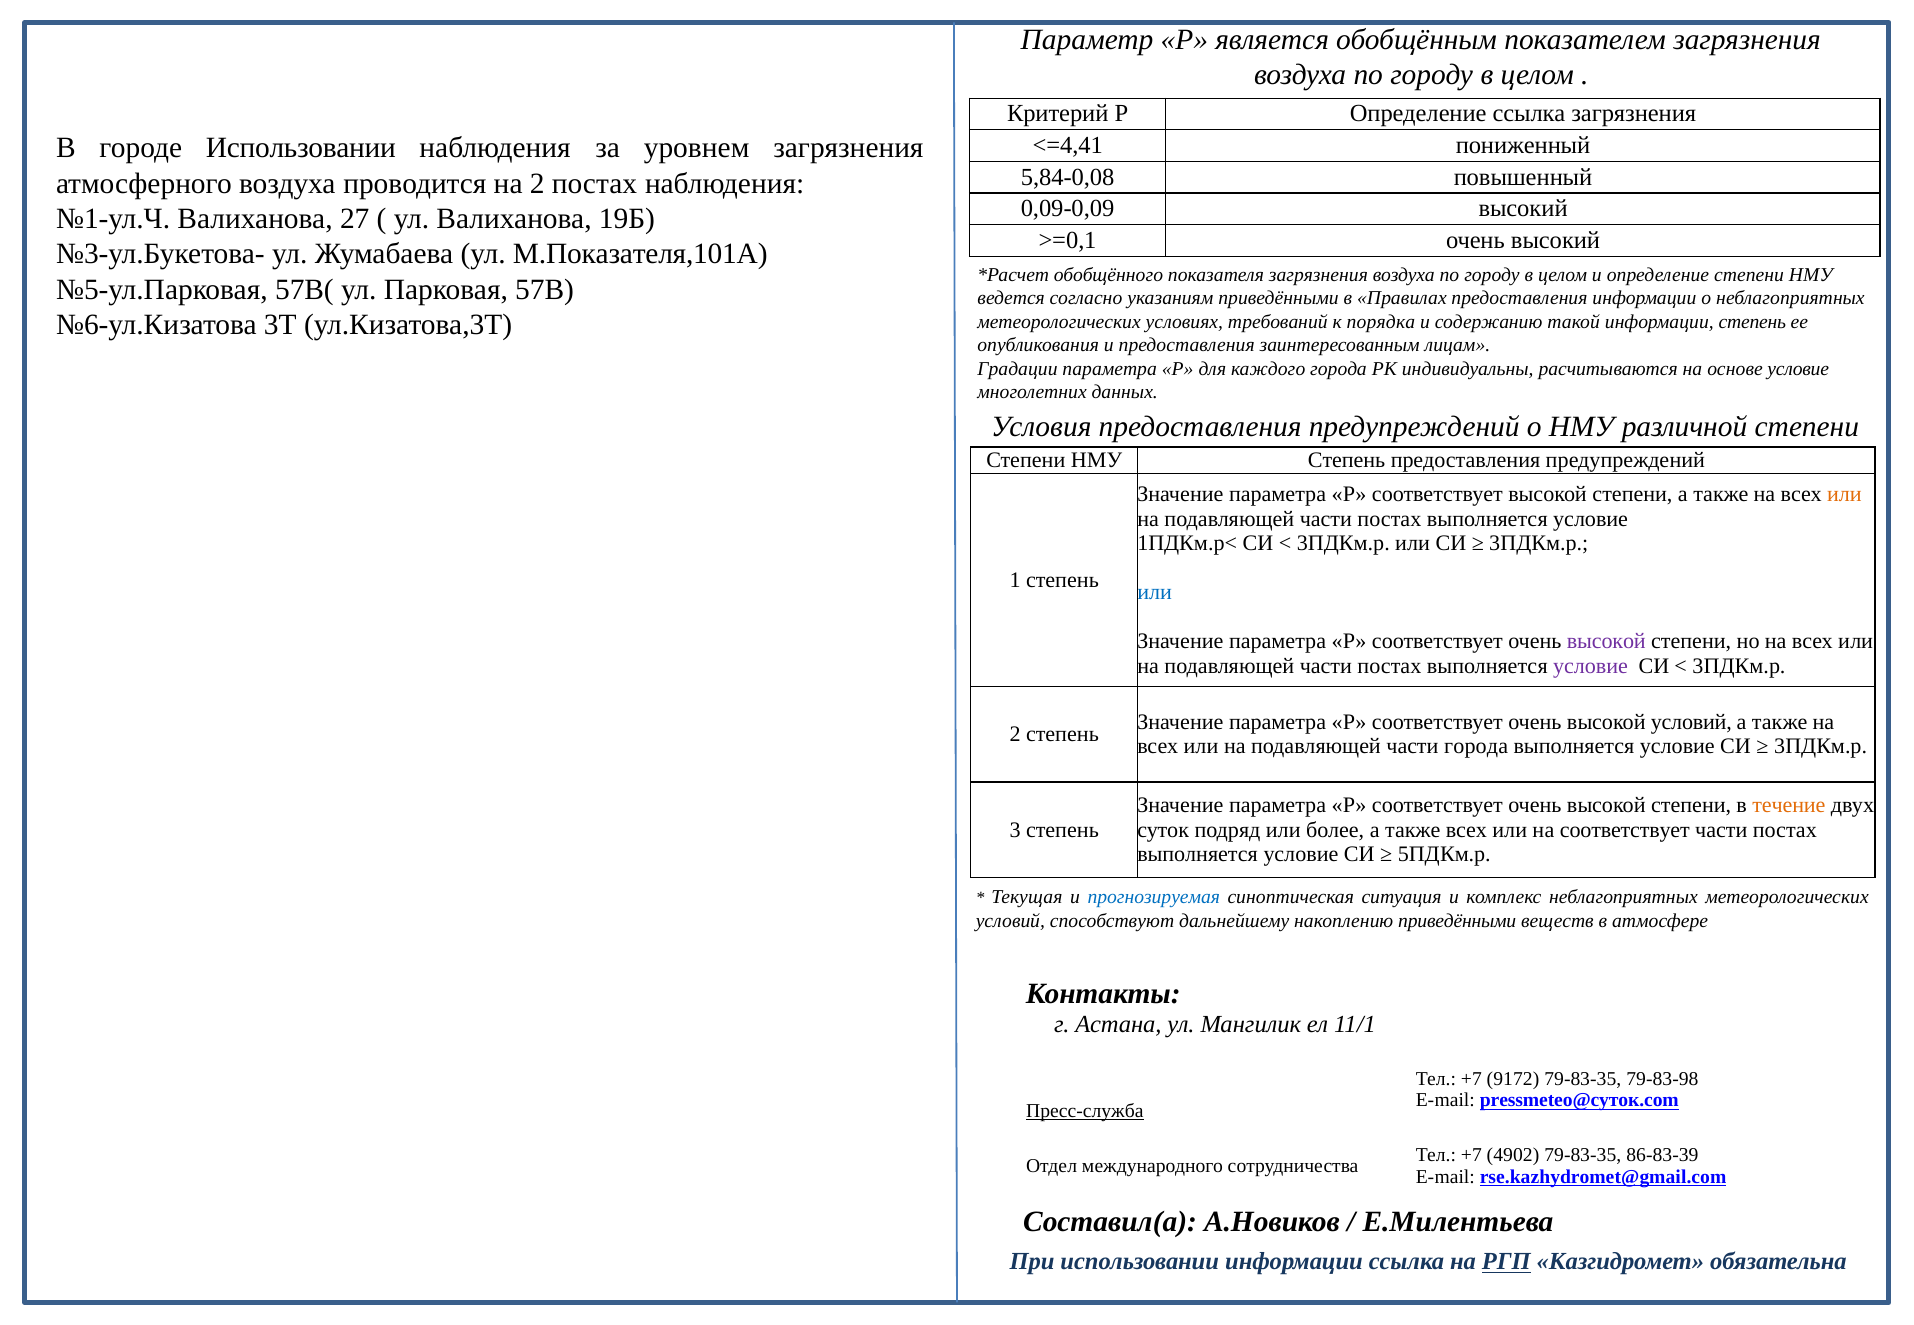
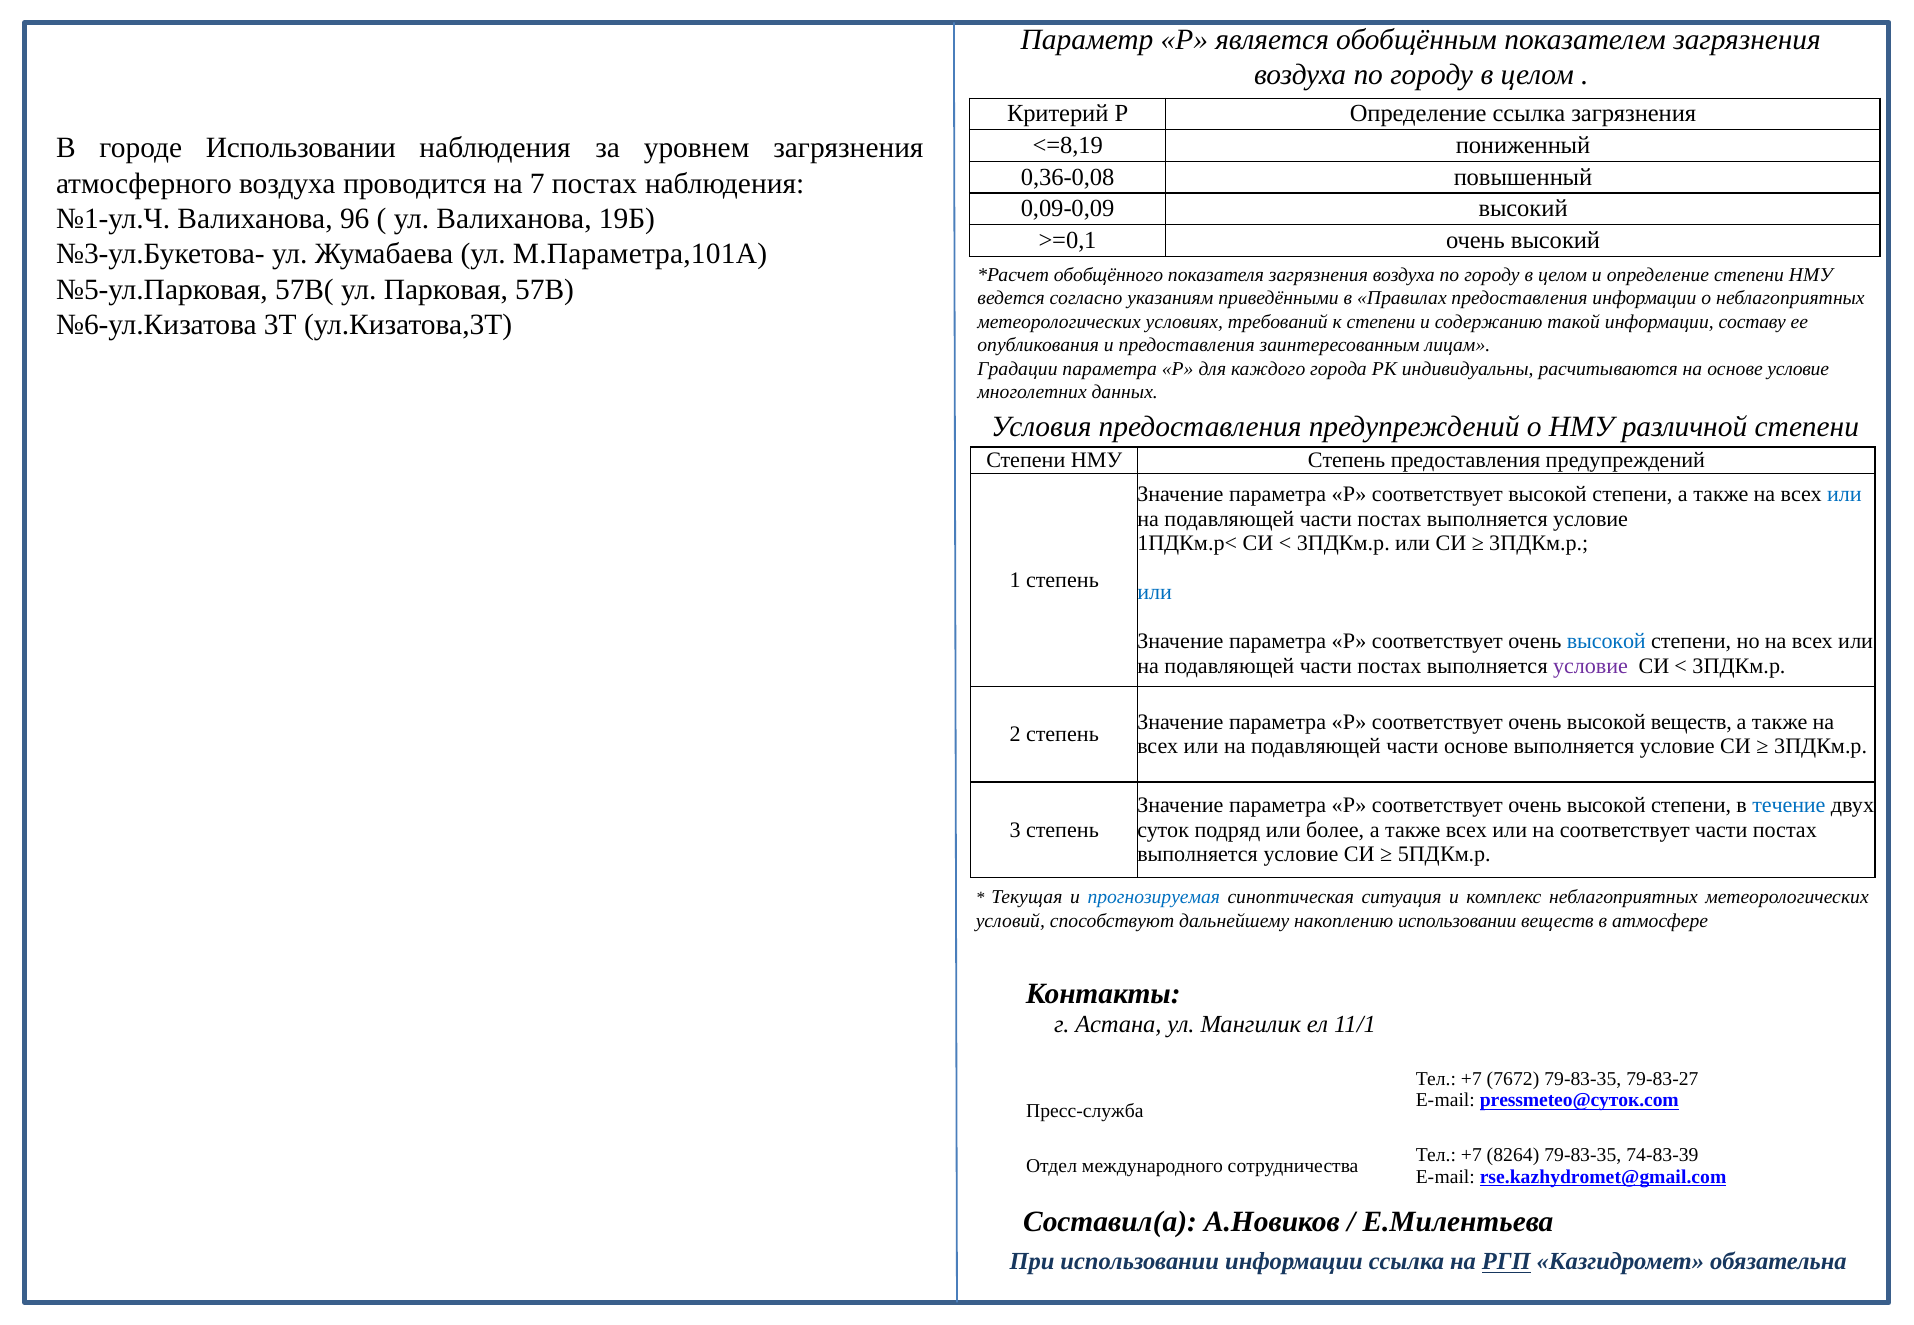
<=4,41: <=4,41 -> <=8,19
5,84-0,08: 5,84-0,08 -> 0,36-0,08
на 2: 2 -> 7
27: 27 -> 96
М.Показателя,101А: М.Показателя,101А -> М.Параметра,101А
к порядка: порядка -> степени
информации степень: степень -> составу
или at (1844, 494) colour: orange -> blue
высокой at (1606, 641) colour: purple -> blue
высокой условий: условий -> веществ
части города: города -> основе
течение colour: orange -> blue
накоплению приведёнными: приведёнными -> использовании
9172: 9172 -> 7672
79-83-98: 79-83-98 -> 79-83-27
Пресс-служба underline: present -> none
4902: 4902 -> 8264
86-83-39: 86-83-39 -> 74-83-39
